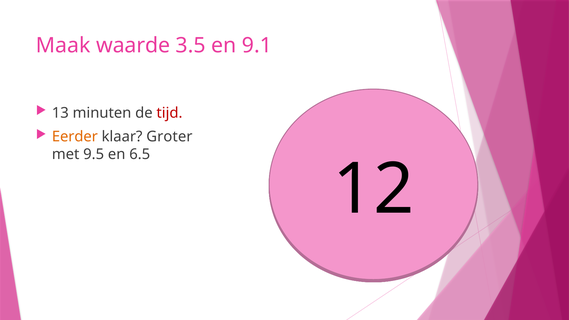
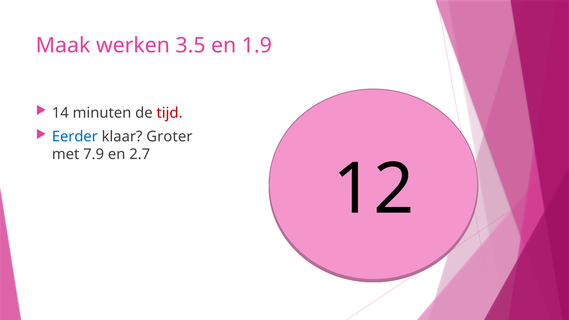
waarde: waarde -> werken
9.1: 9.1 -> 1.9
13: 13 -> 14
Eerder colour: orange -> blue
9.5: 9.5 -> 7.9
6.5: 6.5 -> 2.7
